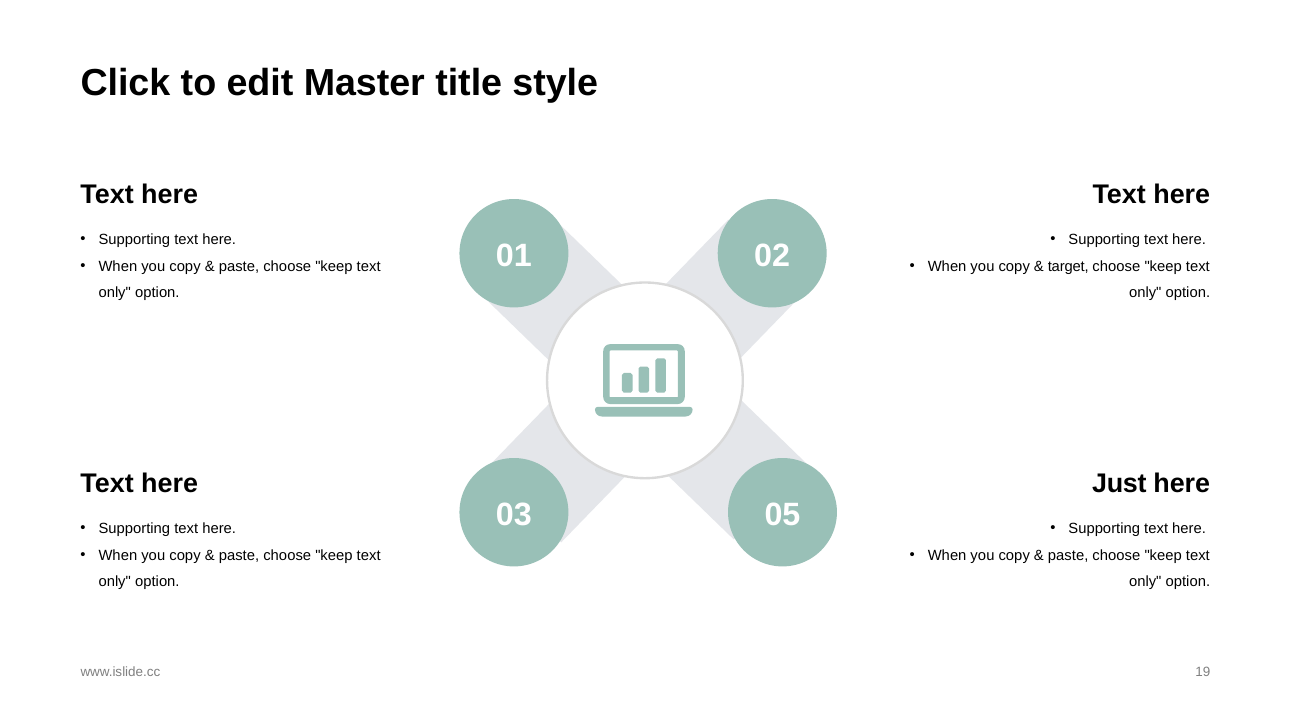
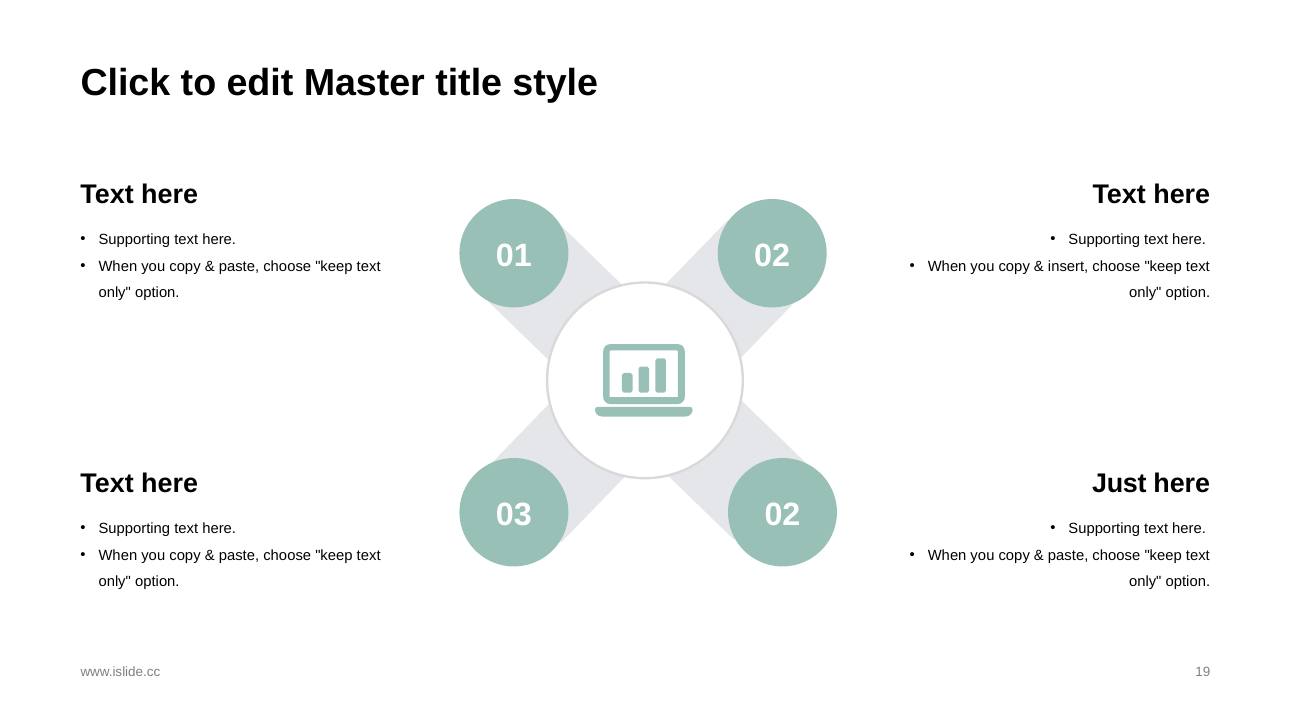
target: target -> insert
03 05: 05 -> 02
